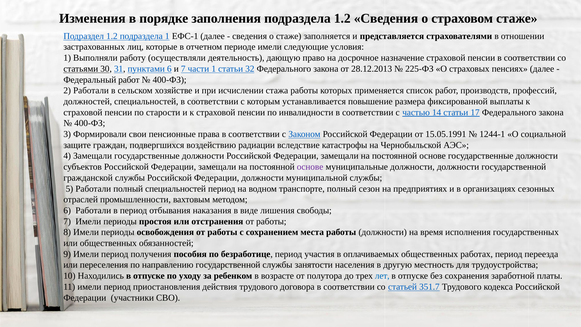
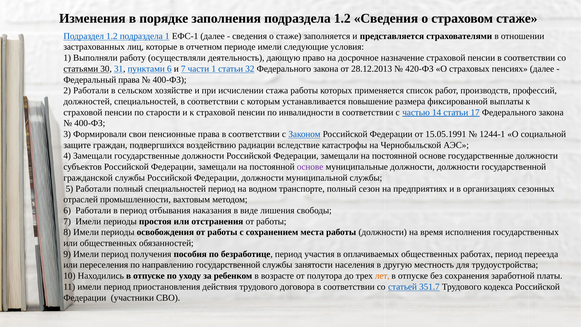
225-ФЗ: 225-ФЗ -> 420-ФЗ
Федеральный работ: работ -> права
лет colour: blue -> orange
